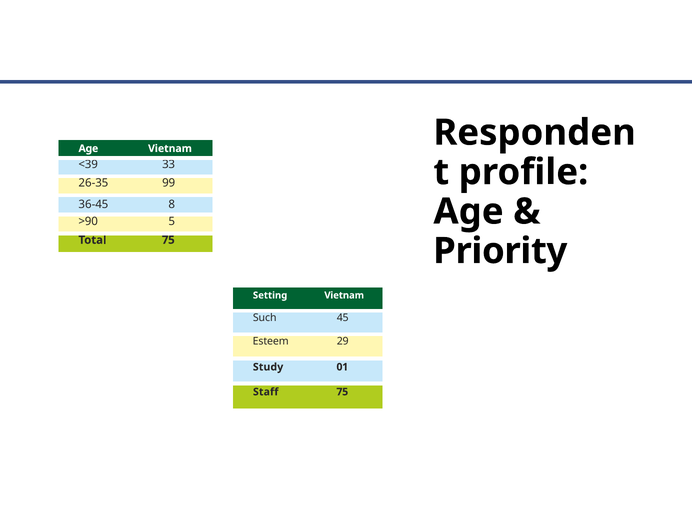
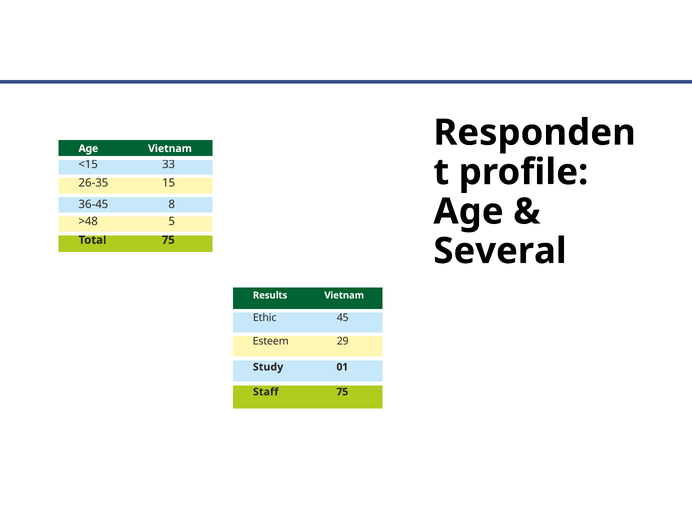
<39: <39 -> <15
99: 99 -> 15
>90: >90 -> >48
Priority: Priority -> Several
Setting: Setting -> Results
Such: Such -> Ethic
